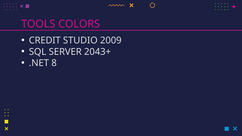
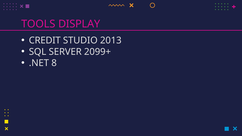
COLORS: COLORS -> DISPLAY
2009: 2009 -> 2013
2043+: 2043+ -> 2099+
